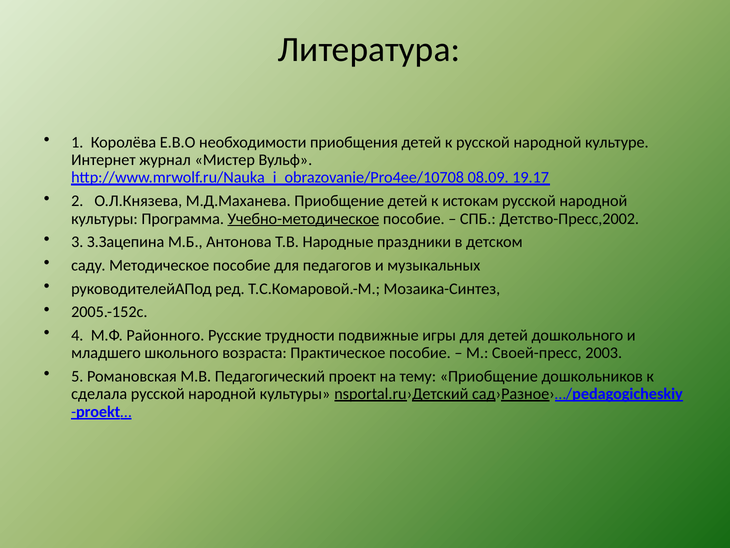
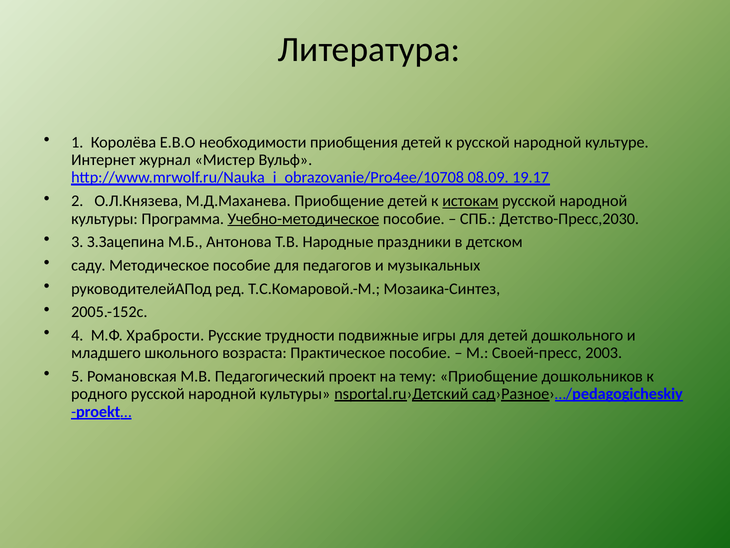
истокам underline: none -> present
Детство-Пресс,2002: Детство-Пресс,2002 -> Детство-Пресс,2030
Районного: Районного -> Храбрости
сделала: сделала -> родного
